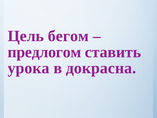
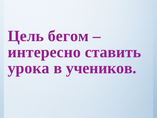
предлогом: предлогом -> интересно
докрасна: докрасна -> учеников
